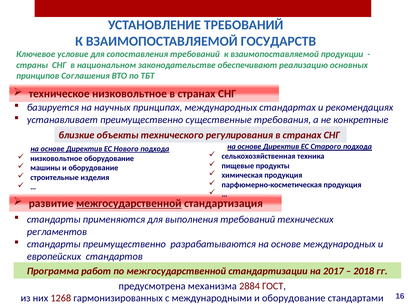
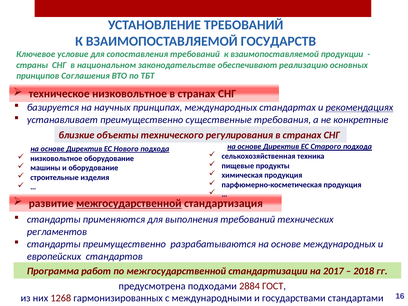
рекомендациях underline: none -> present
механизма: механизма -> подходами
международными и оборудование: оборудование -> государствами
